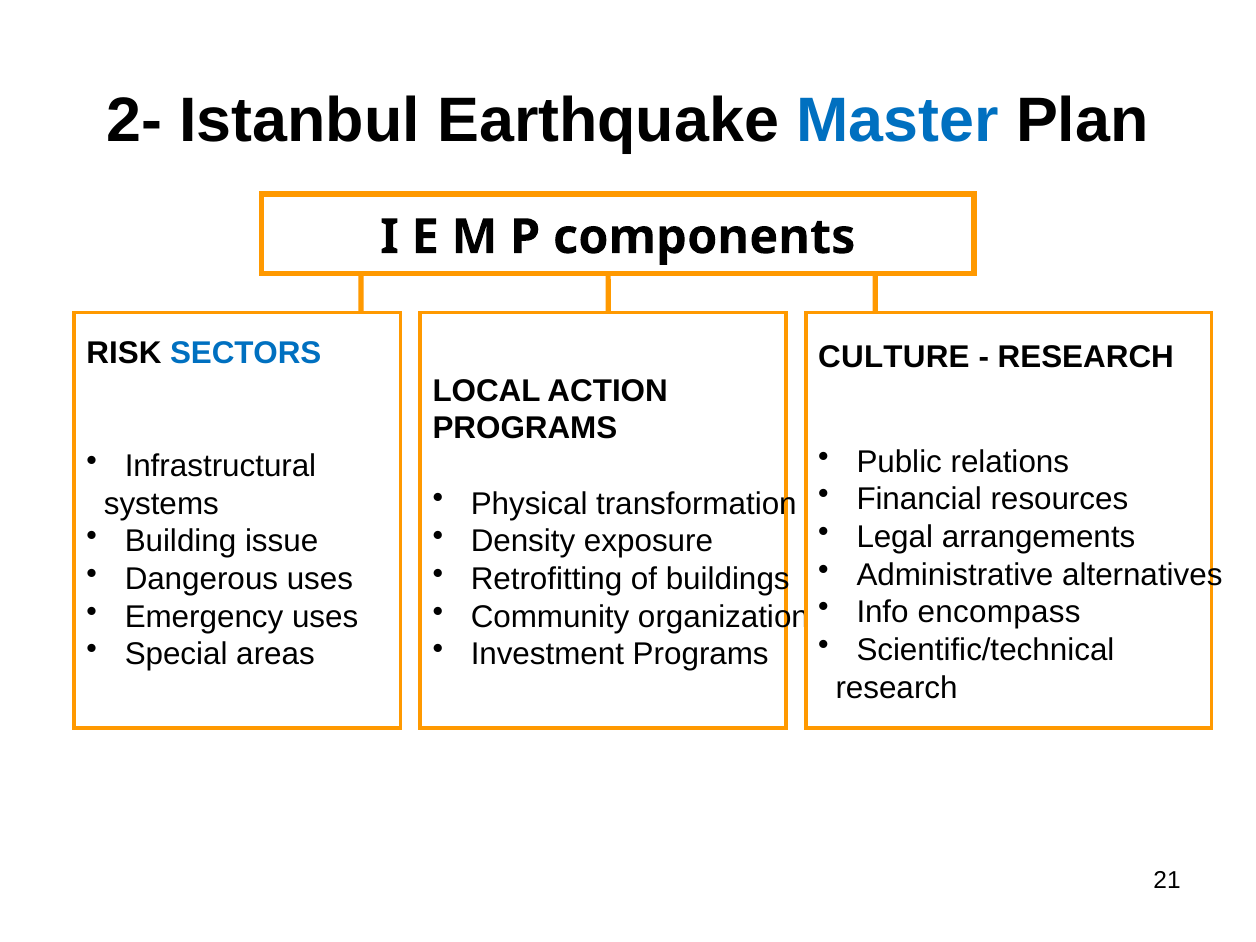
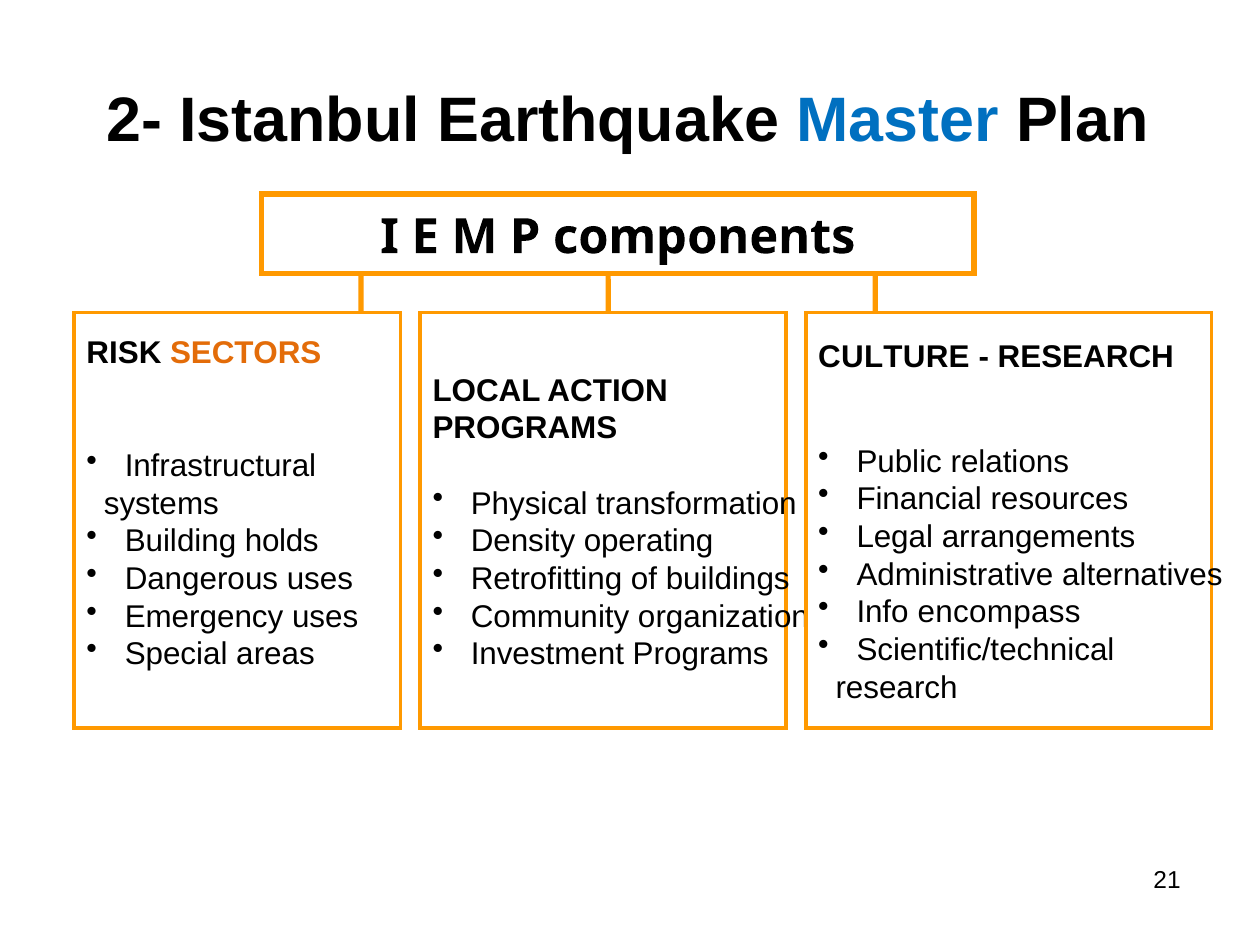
SECTORS colour: blue -> orange
issue: issue -> holds
exposure: exposure -> operating
